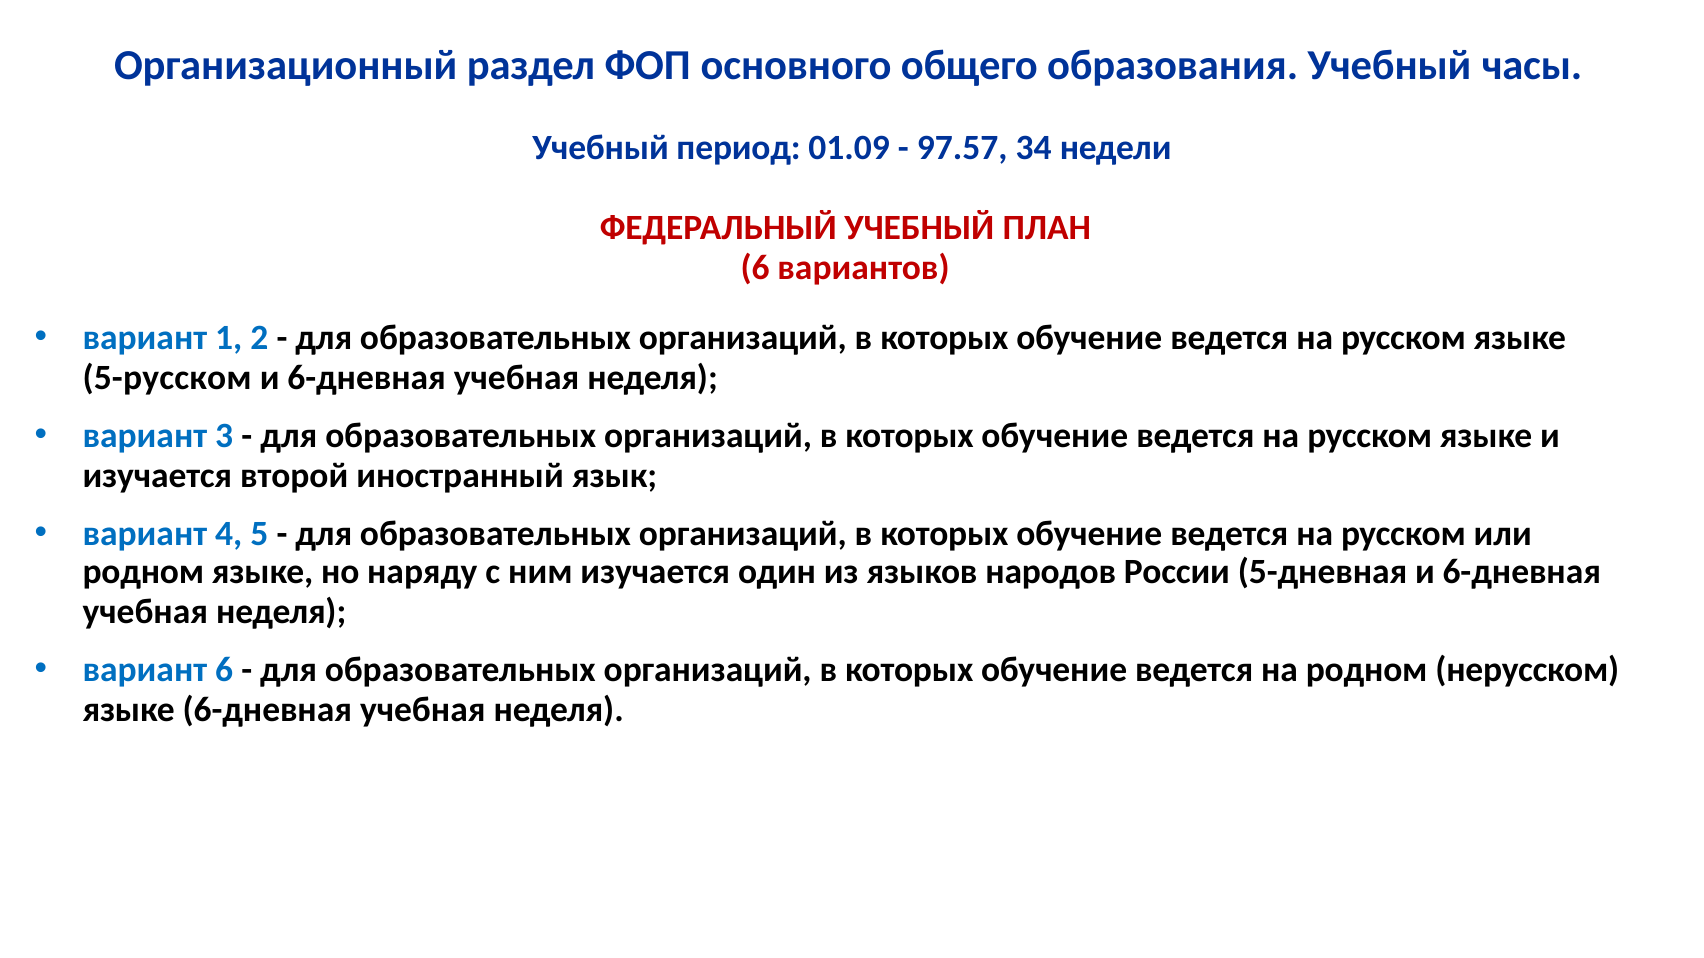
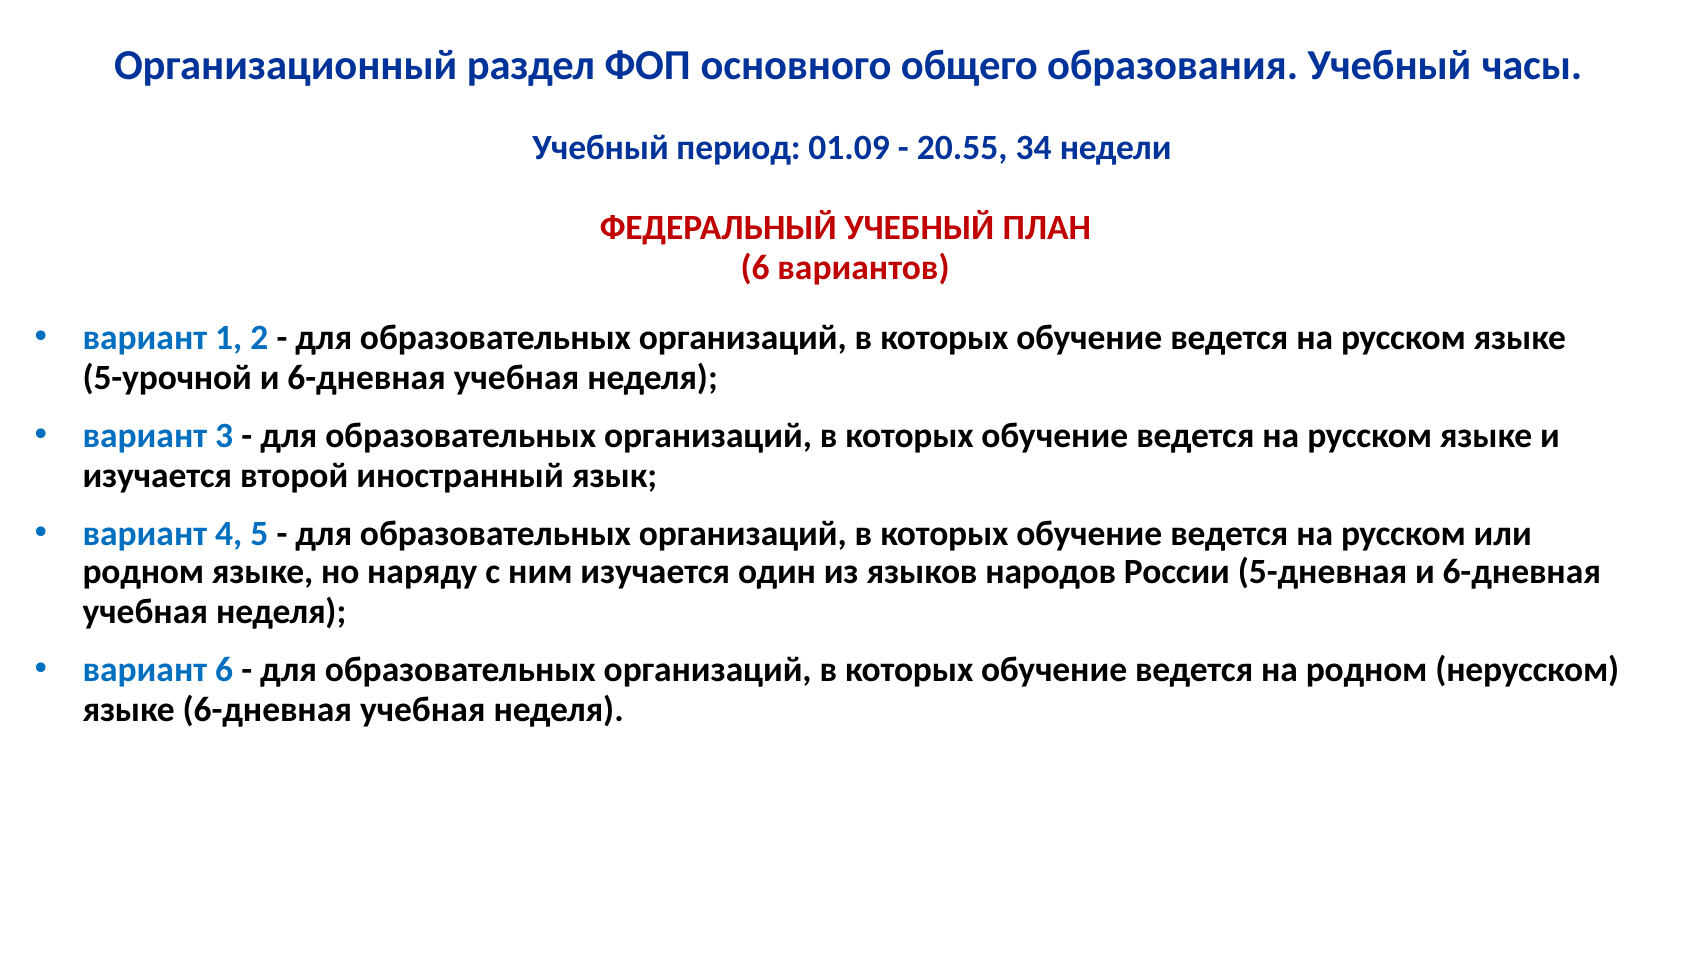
97.57: 97.57 -> 20.55
5-русском: 5-русском -> 5-урочной
